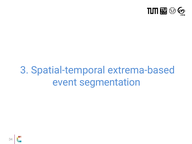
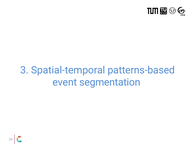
extrema-based: extrema-based -> patterns-based
